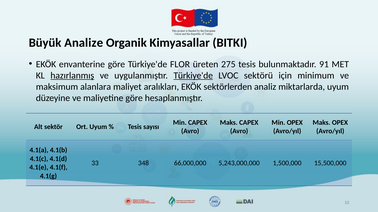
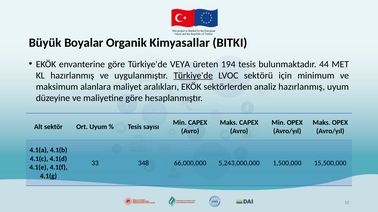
Analize: Analize -> Boyalar
FLOR: FLOR -> VEYA
275: 275 -> 194
91: 91 -> 44
hazırlanmış at (72, 76) underline: present -> none
analiz miktarlarda: miktarlarda -> hazırlanmış
